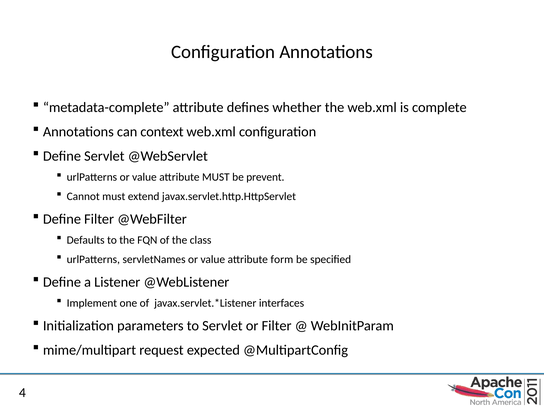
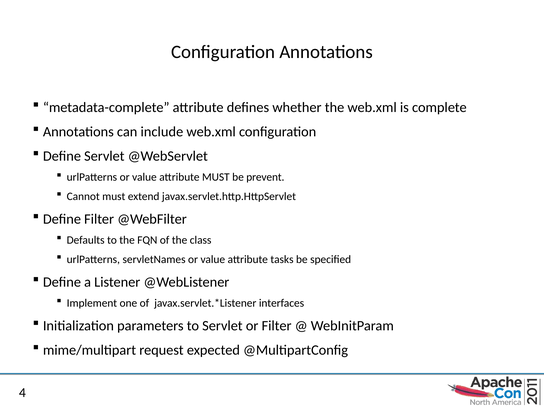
context: context -> include
form: form -> tasks
